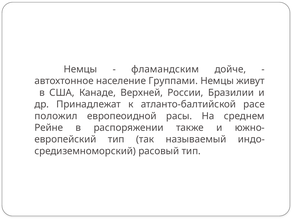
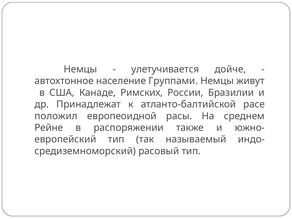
фламандским: фламандским -> улетучивается
Верхней: Верхней -> Римских
